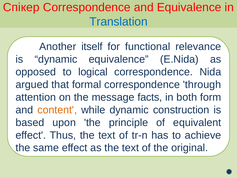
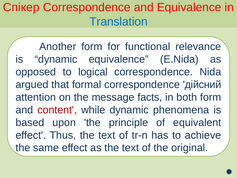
Another itself: itself -> form
through: through -> дійсний
content colour: orange -> red
construction: construction -> phenomena
